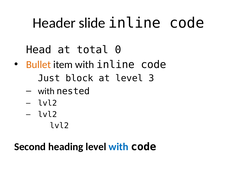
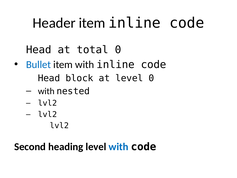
Header slide: slide -> item
Bullet colour: orange -> blue
Just at (49, 78): Just -> Head
level 3: 3 -> 0
